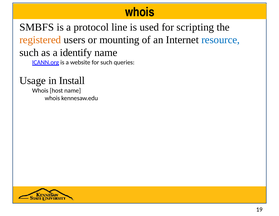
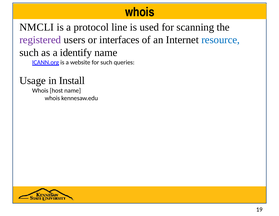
SMBFS: SMBFS -> NMCLI
scripting: scripting -> scanning
registered colour: orange -> purple
mounting: mounting -> interfaces
